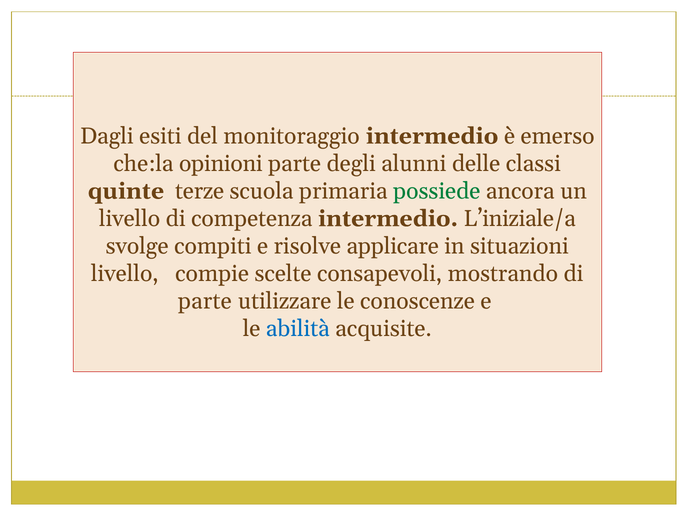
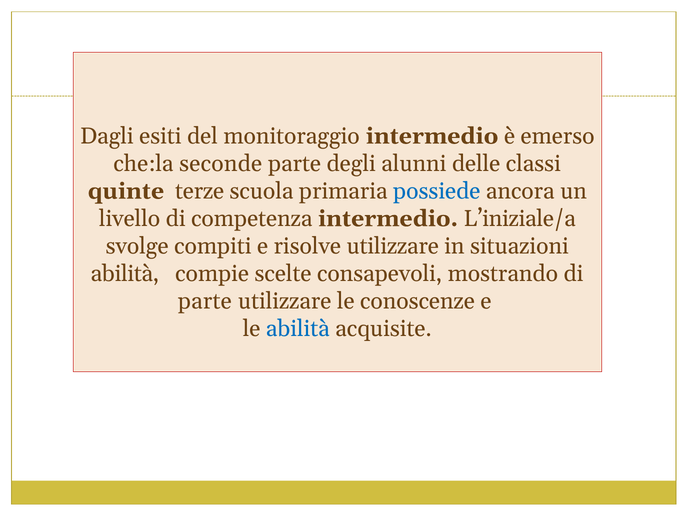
opinioni: opinioni -> seconde
possiede colour: green -> blue
risolve applicare: applicare -> utilizzare
livello at (125, 274): livello -> abilità
